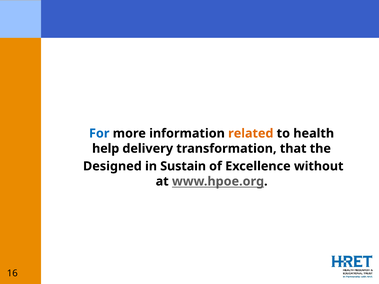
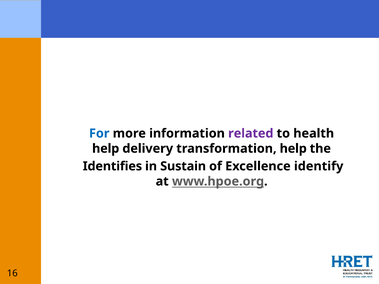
related colour: orange -> purple
transformation that: that -> help
Designed: Designed -> Identifies
without: without -> identify
